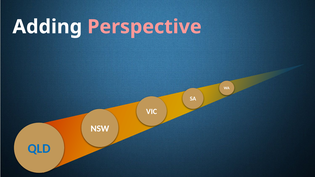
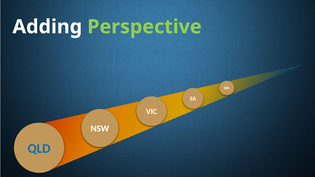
Perspective colour: pink -> light green
